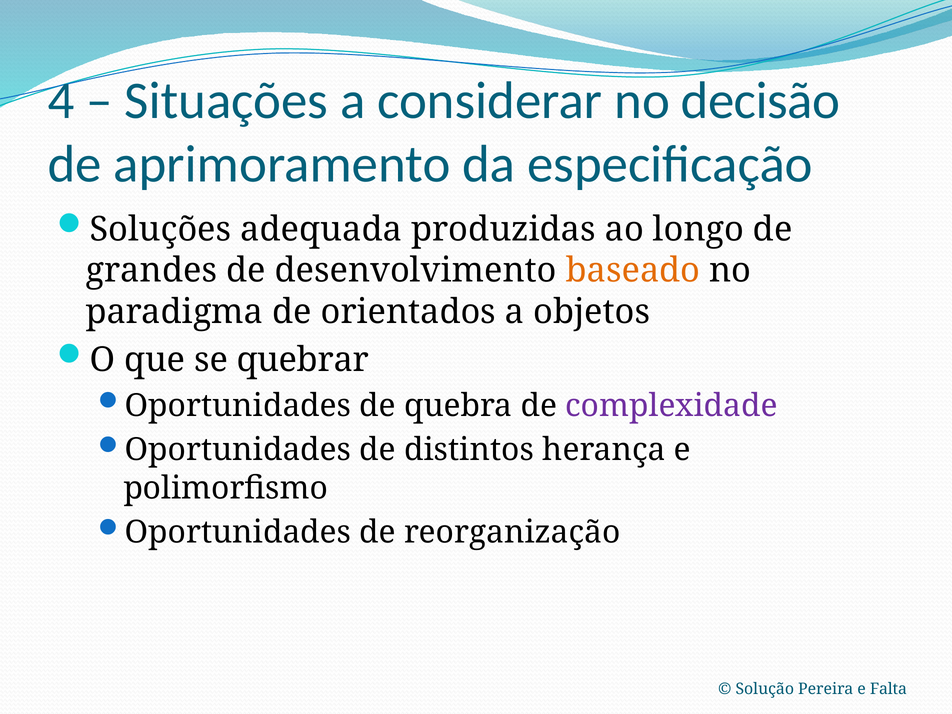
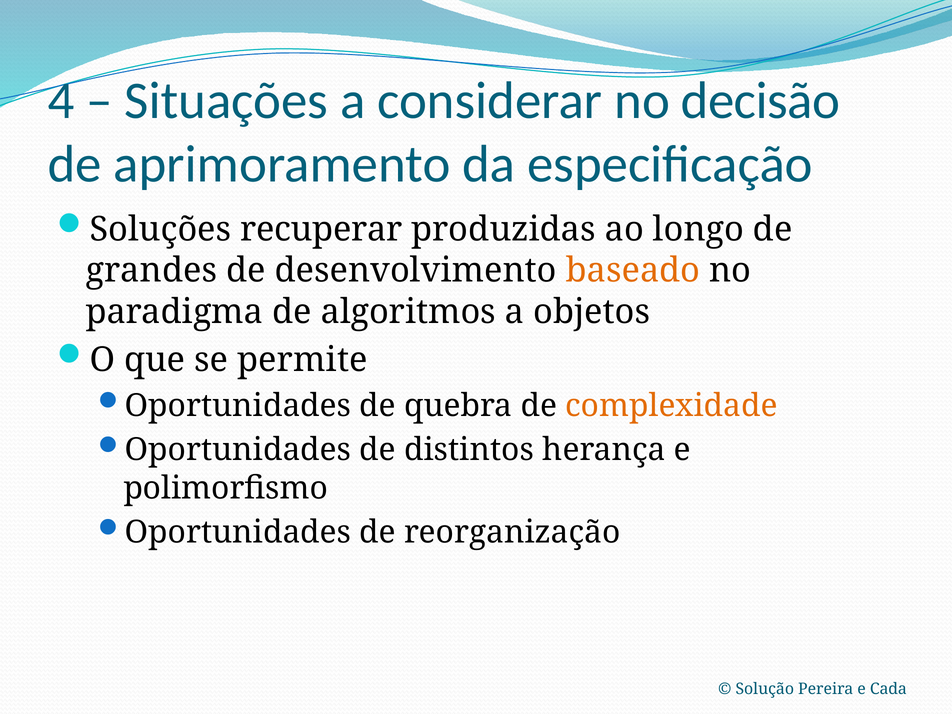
adequada: adequada -> recuperar
orientados: orientados -> algoritmos
quebrar: quebrar -> permite
complexidade colour: purple -> orange
Falta: Falta -> Cada
